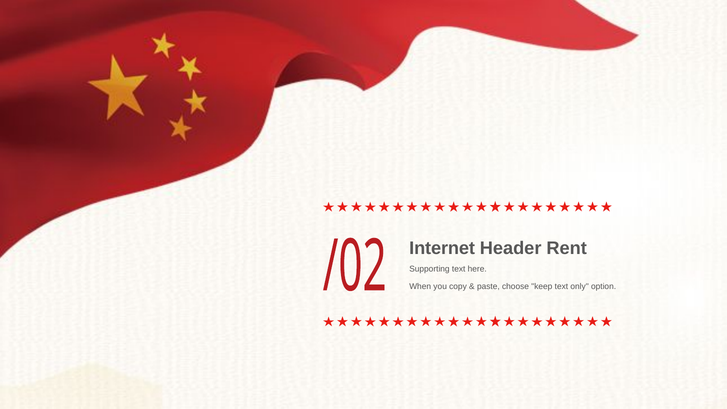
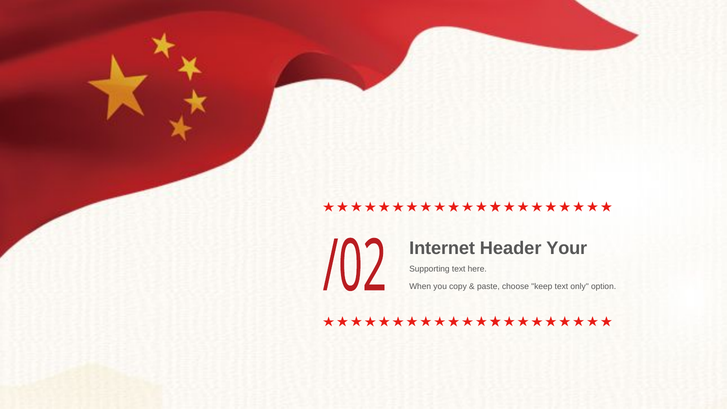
Rent: Rent -> Your
